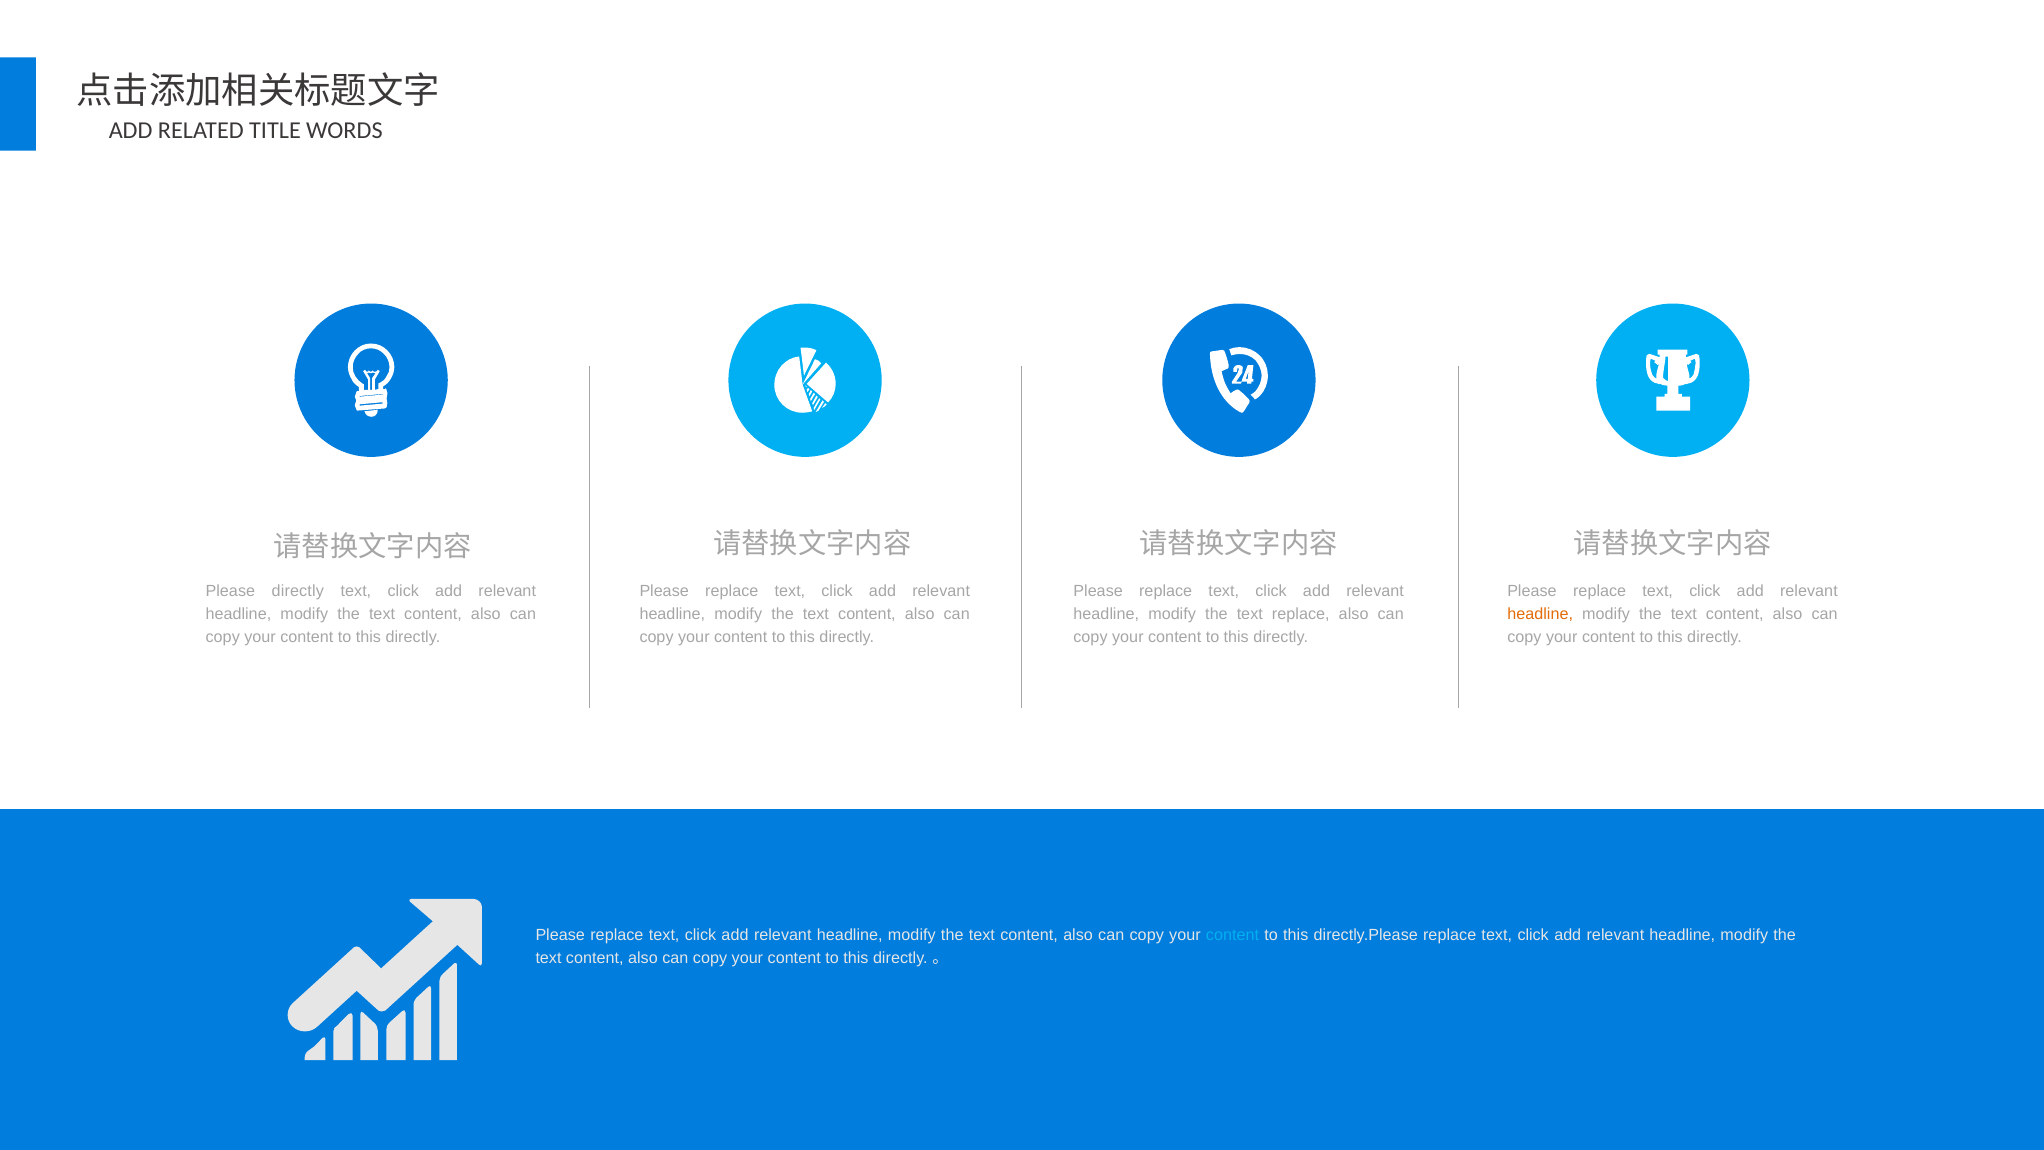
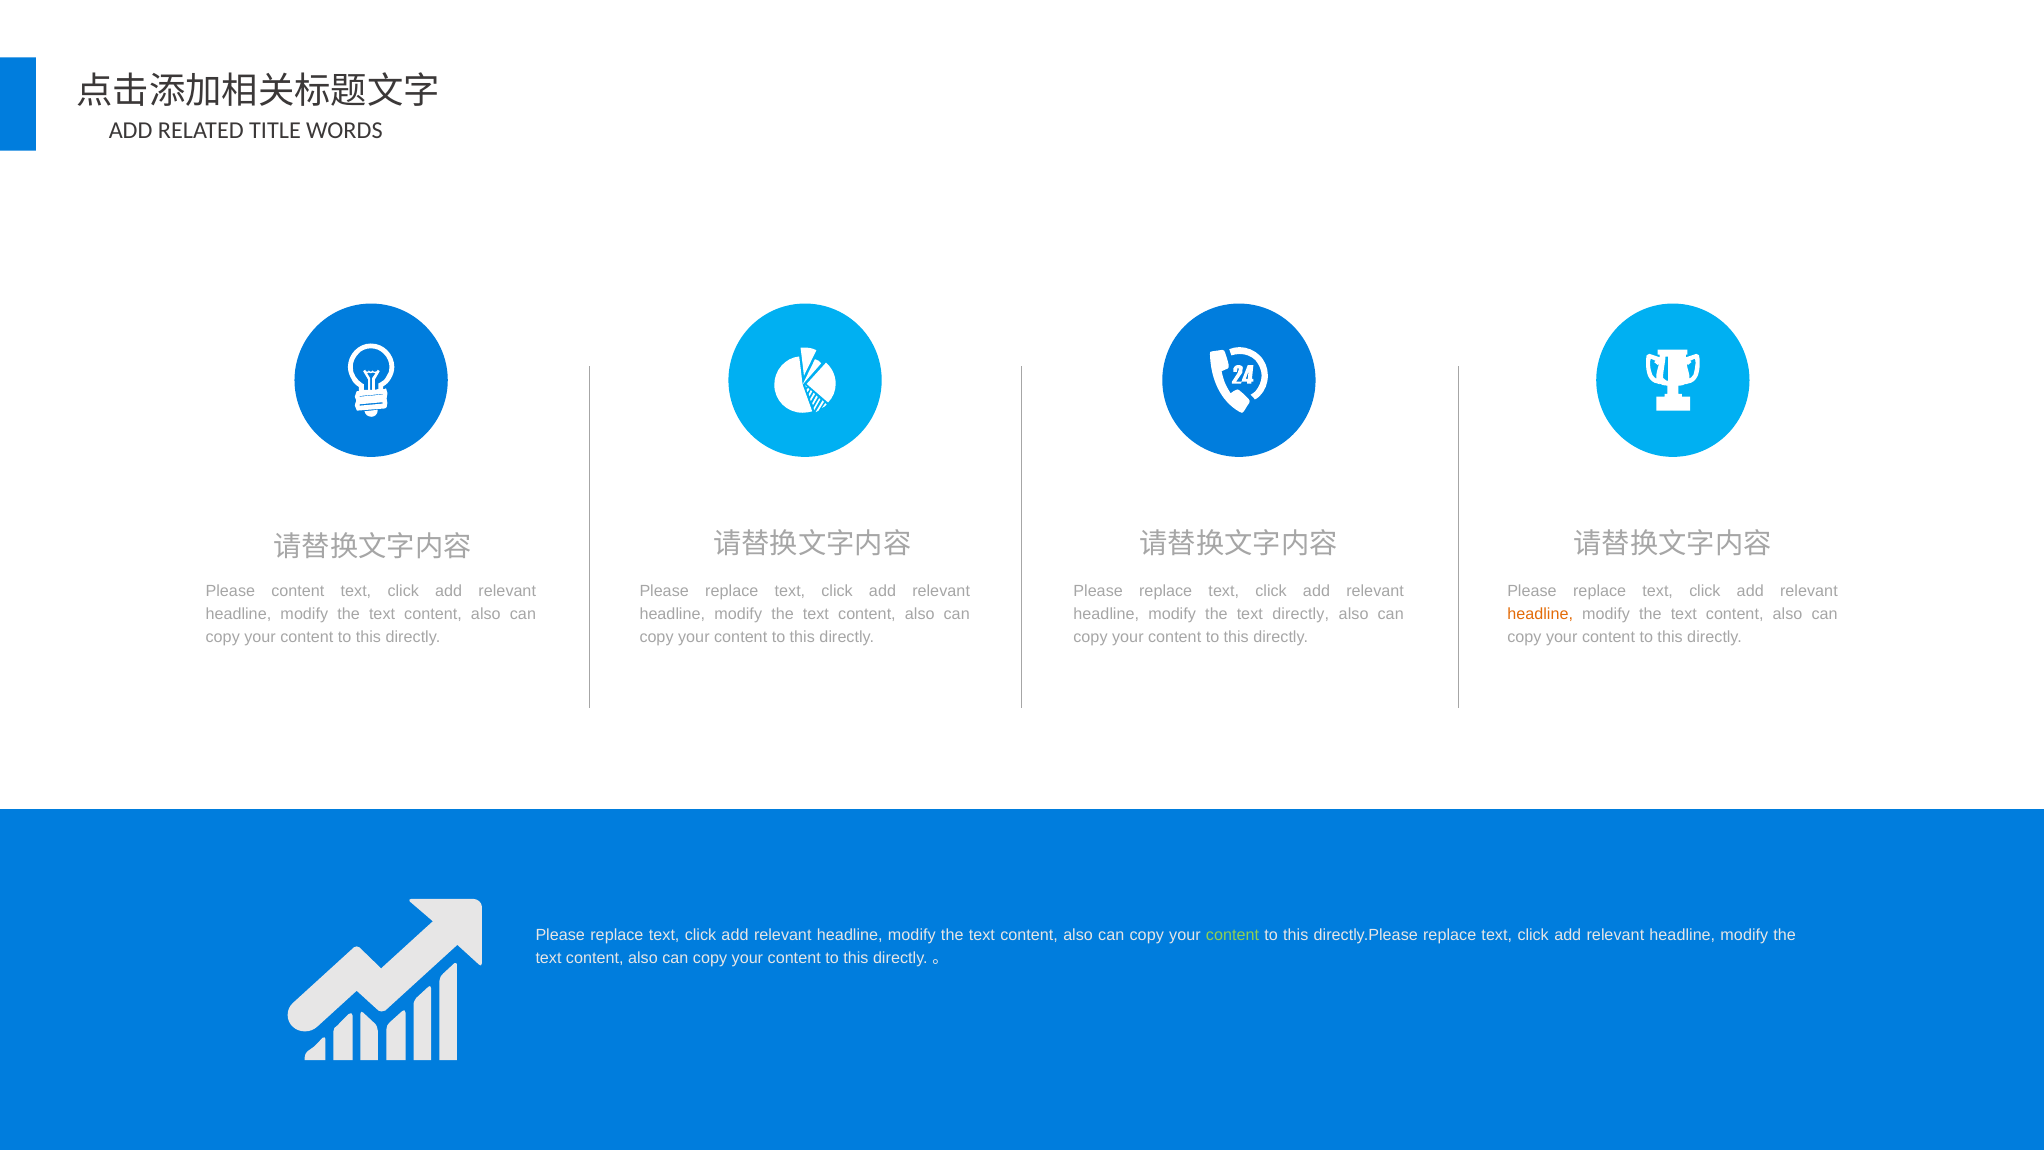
Please directly: directly -> content
text replace: replace -> directly
content at (1232, 935) colour: light blue -> light green
